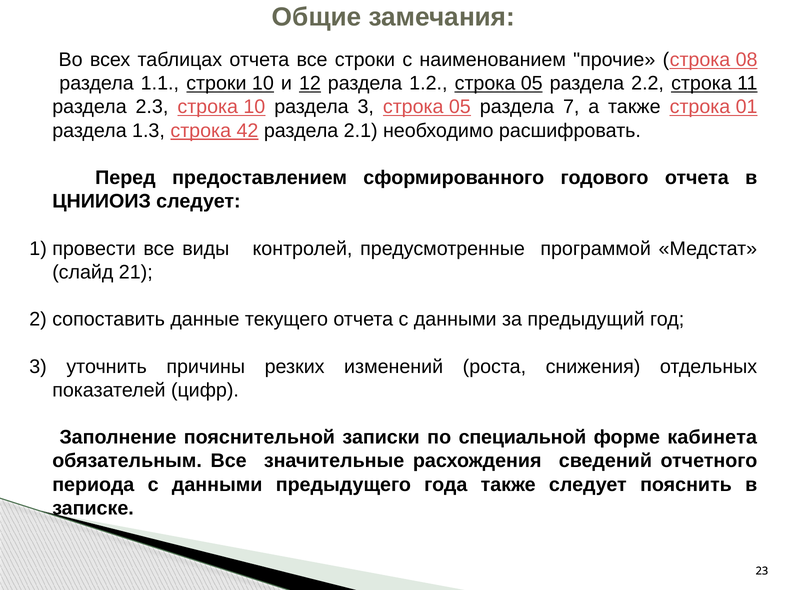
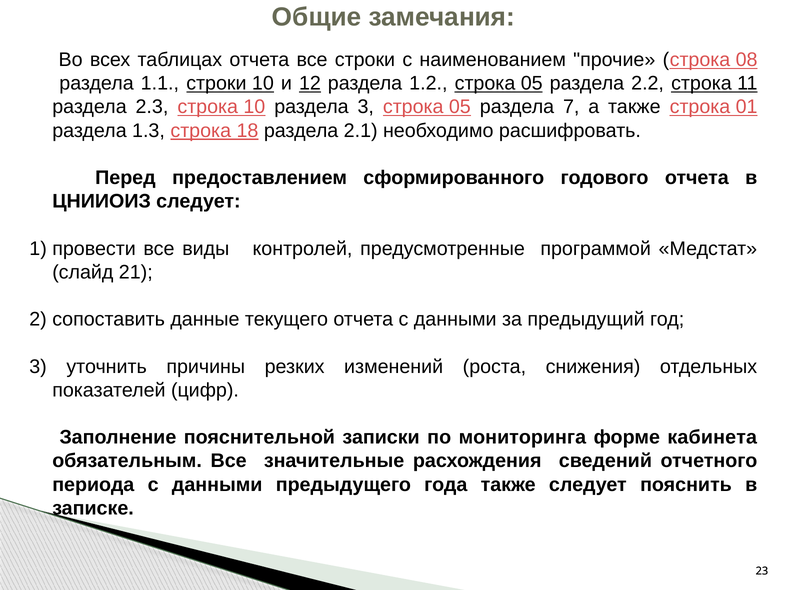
42: 42 -> 18
специальной: специальной -> мониторинга
